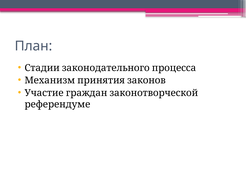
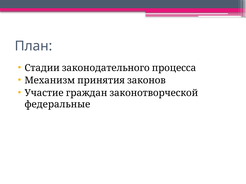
референдуме: референдуме -> федеральные
